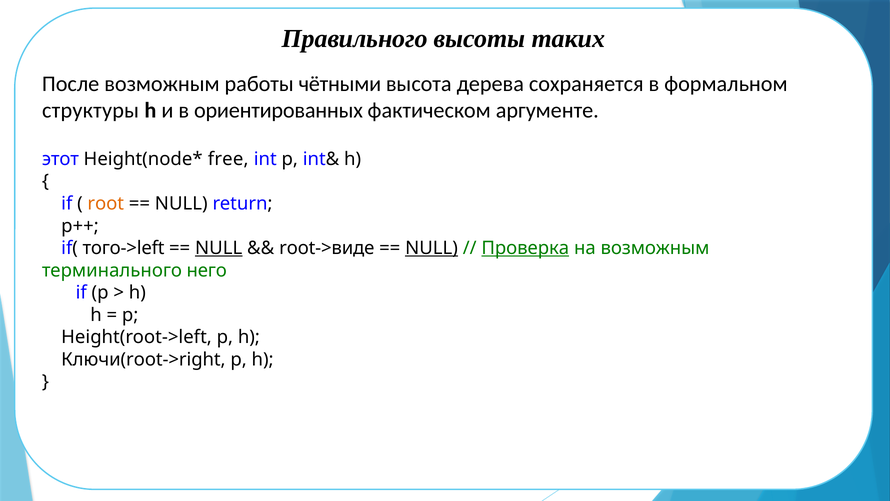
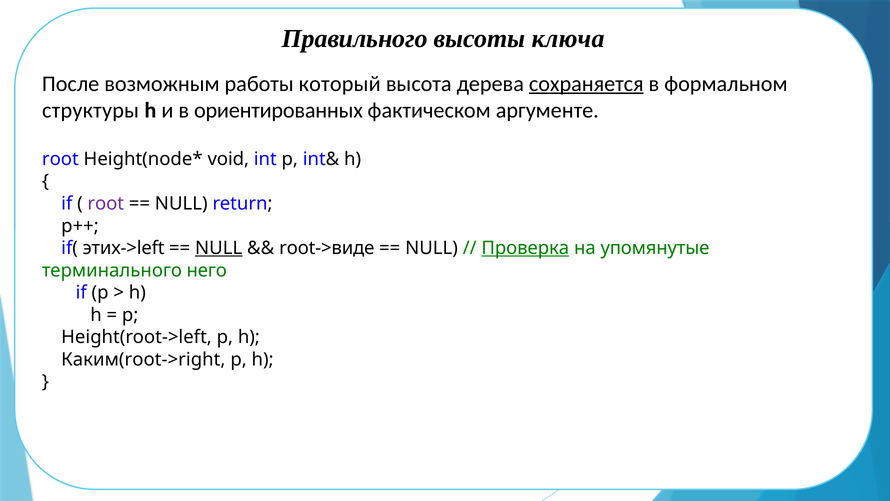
таких: таких -> ключа
чётными: чётными -> который
сохраняется underline: none -> present
этот at (60, 159): этот -> root
free: free -> void
root at (106, 203) colour: orange -> purple
того->left: того->left -> этих->left
NULL at (432, 248) underline: present -> none
на возможным: возможным -> упомянутые
Ключи(root->right: Ключи(root->right -> Каким(root->right
